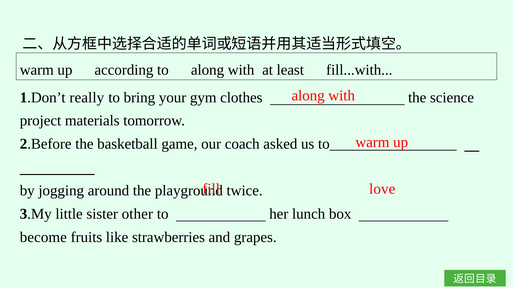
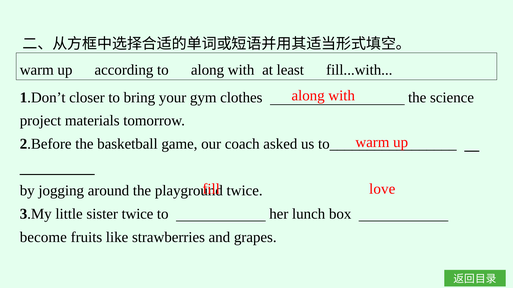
really: really -> closer
sister other: other -> twice
